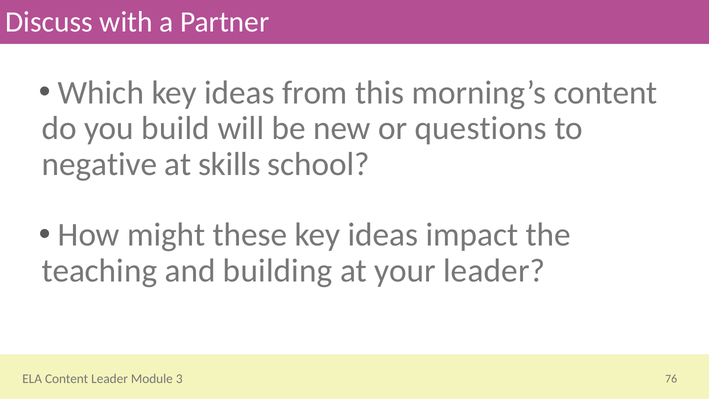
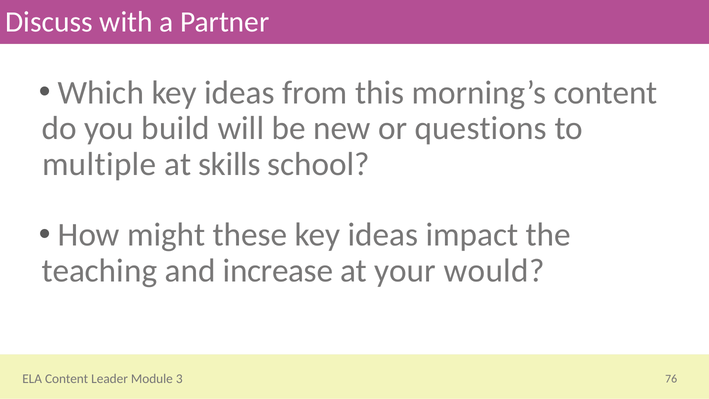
negative: negative -> multiple
building: building -> increase
your leader: leader -> would
